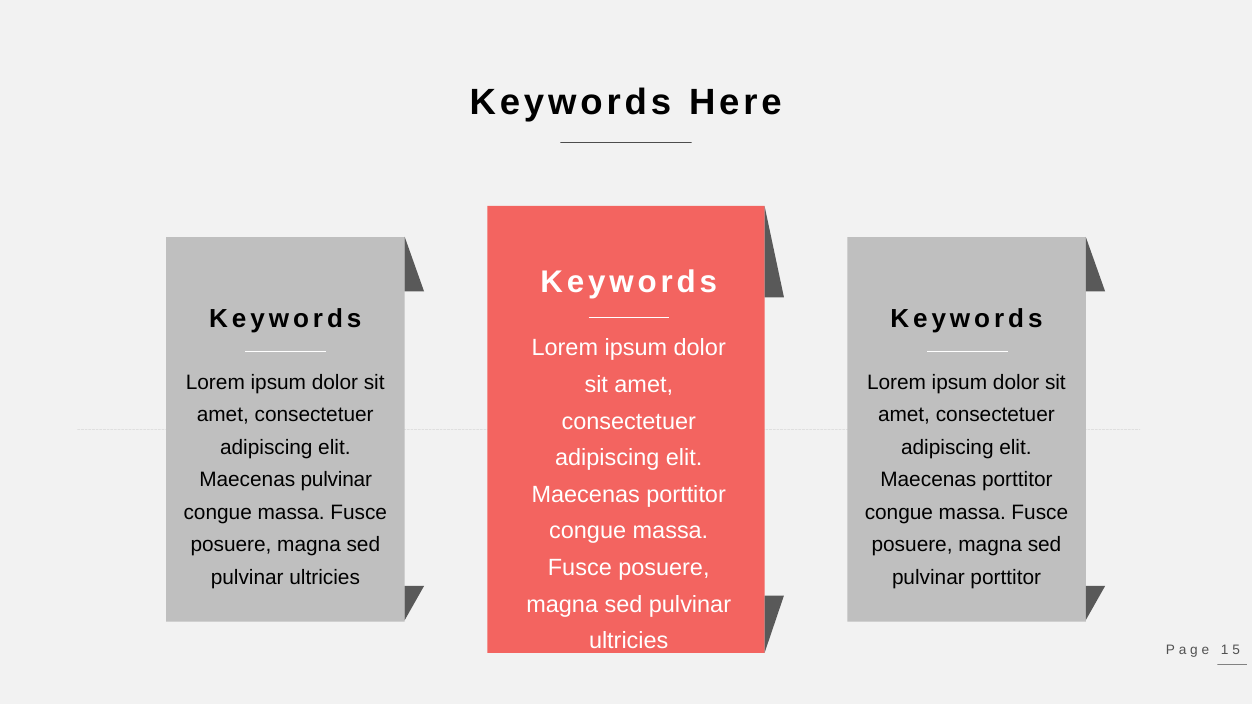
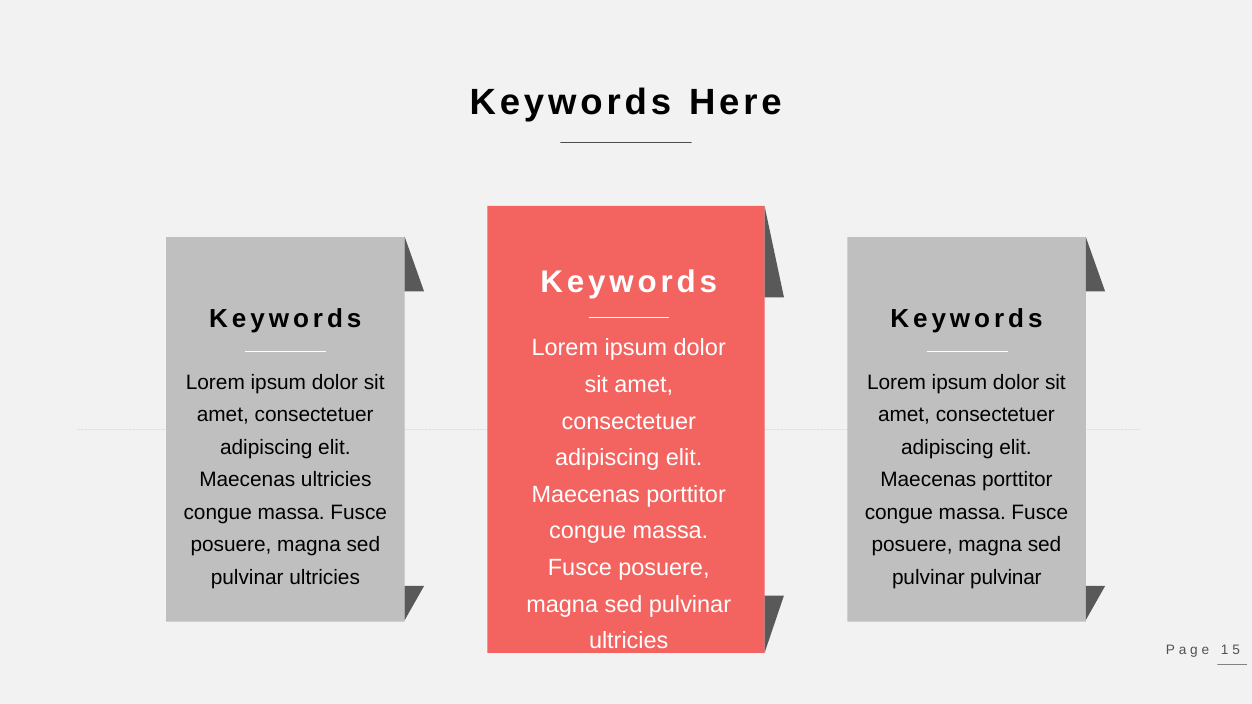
Maecenas pulvinar: pulvinar -> ultricies
pulvinar porttitor: porttitor -> pulvinar
